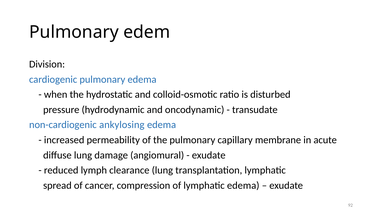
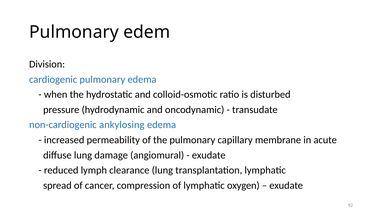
lymphatic edema: edema -> oxygen
